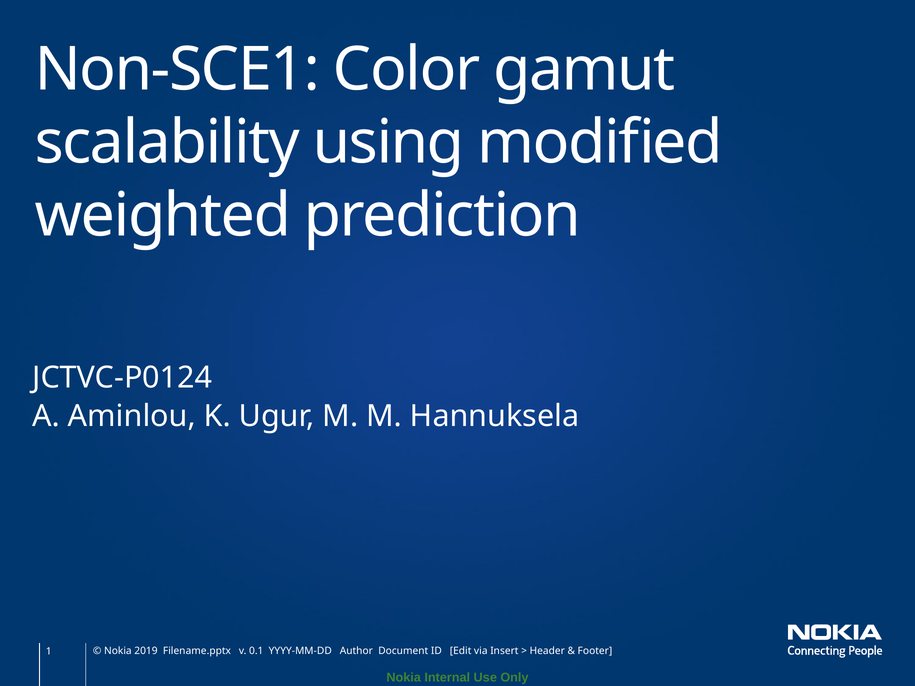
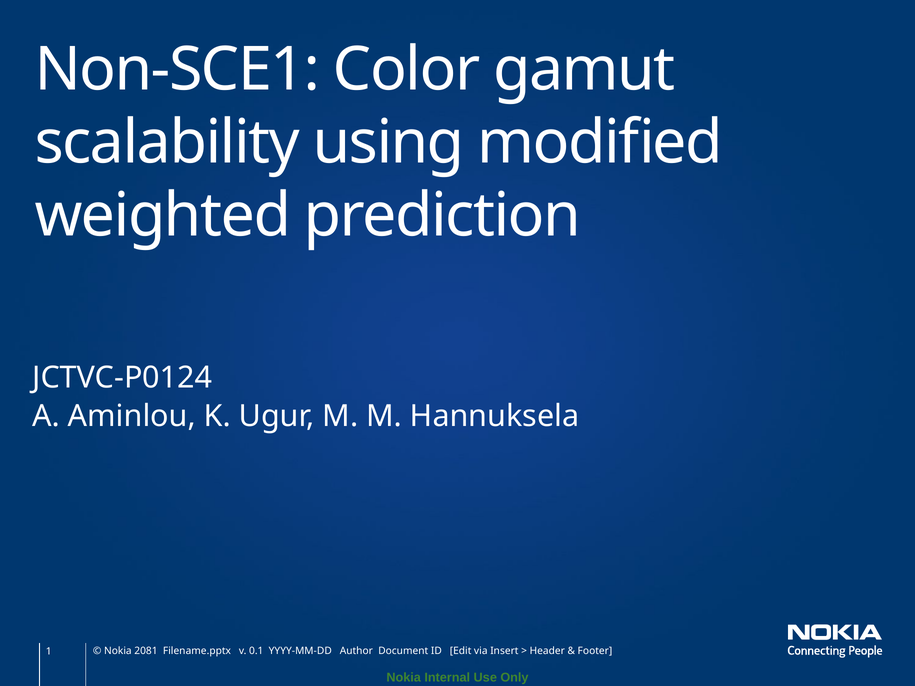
2019: 2019 -> 2081
